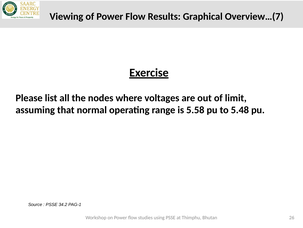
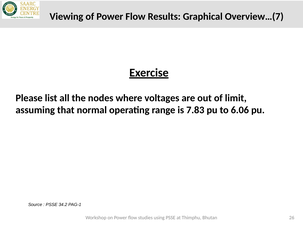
5.58: 5.58 -> 7.83
5.48: 5.48 -> 6.06
